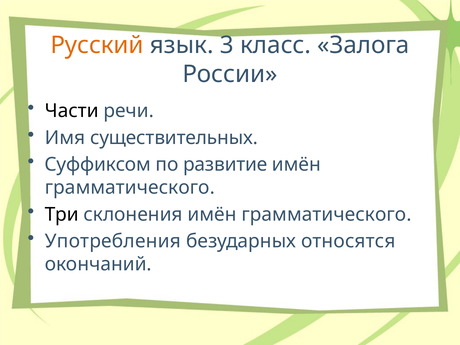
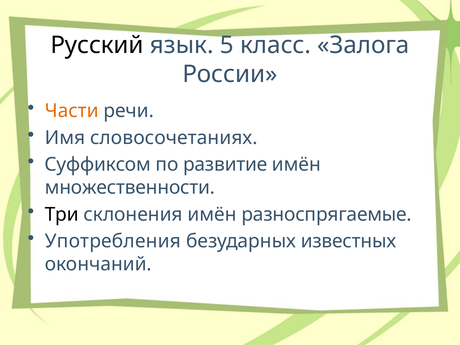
Русский colour: orange -> black
3: 3 -> 5
Части colour: black -> orange
существительных: существительных -> словосочетаниях
грамматического at (130, 188): грамматического -> множественности
склонения имён грамматического: грамматического -> разноспрягаемые
относятся: относятся -> известных
